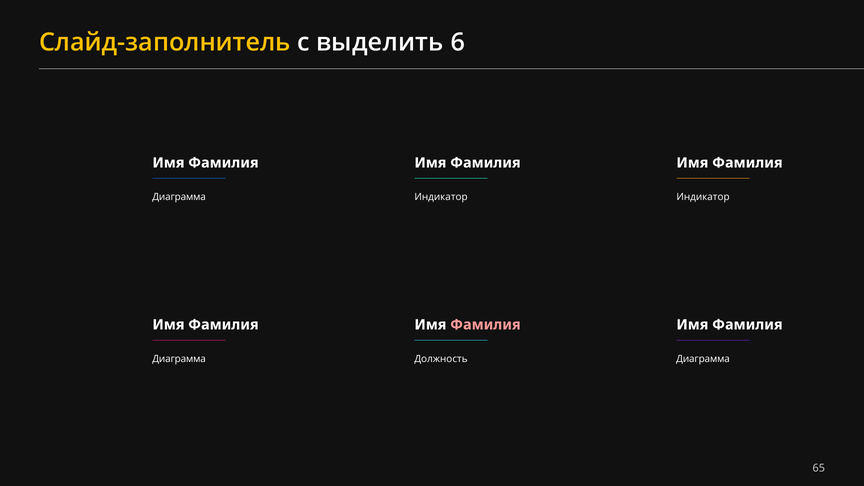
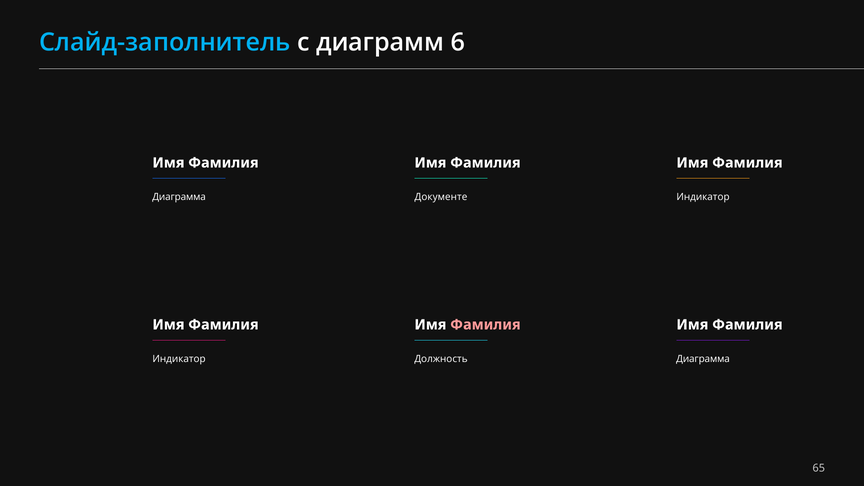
Слайд-заполнитель colour: yellow -> light blue
выделить: выделить -> диаграмм
Индикатор at (441, 197): Индикатор -> Документе
Диаграмма at (179, 359): Диаграмма -> Индикатор
